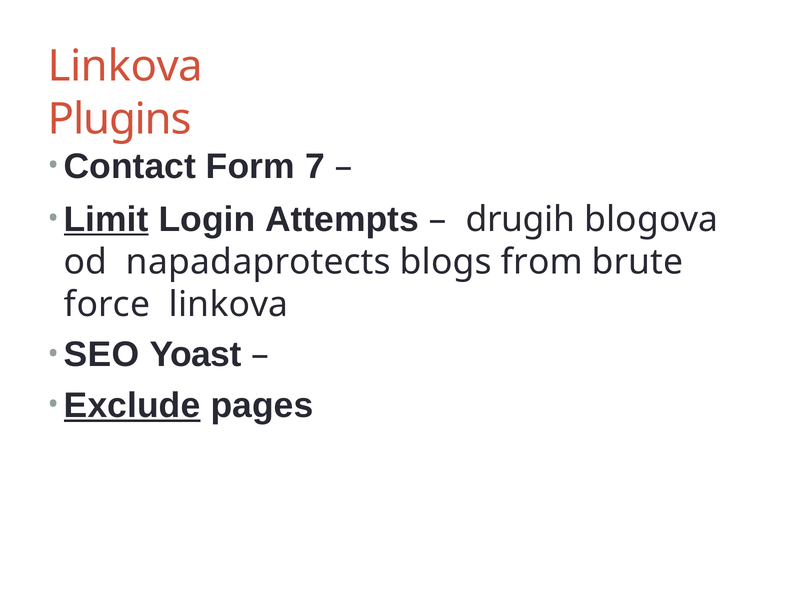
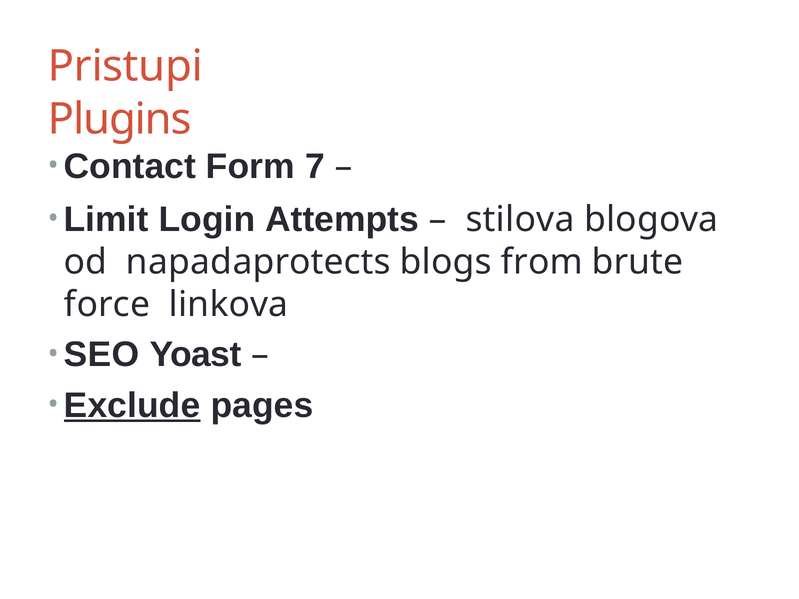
Linkova at (125, 67): Linkova -> Pristupi
Limit underline: present -> none
drugih: drugih -> stilova
